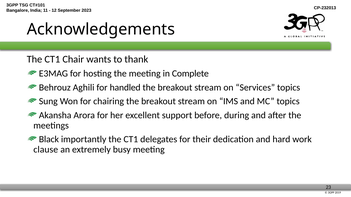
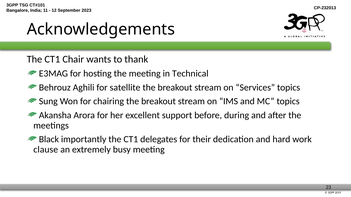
Complete: Complete -> Technical
handled: handled -> satellite
